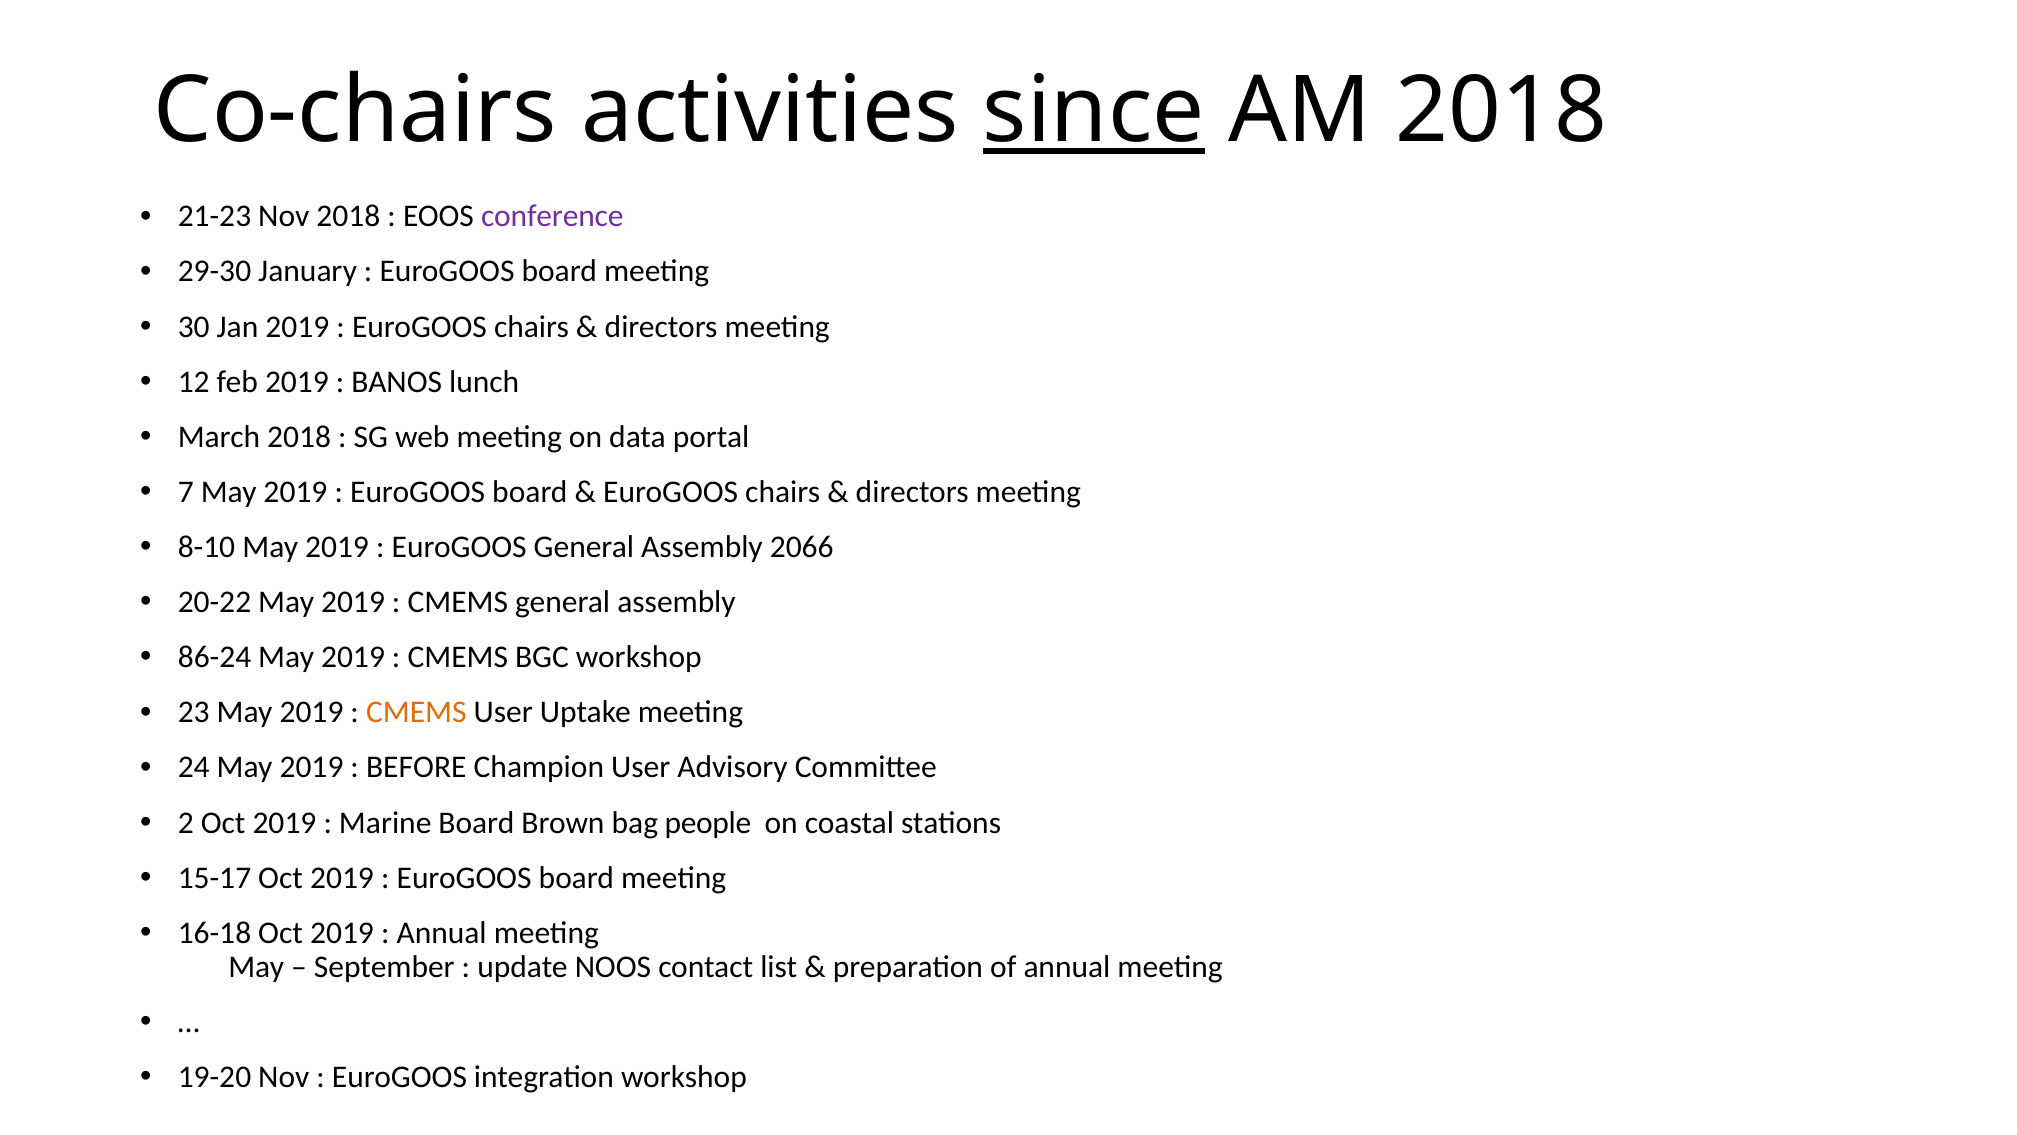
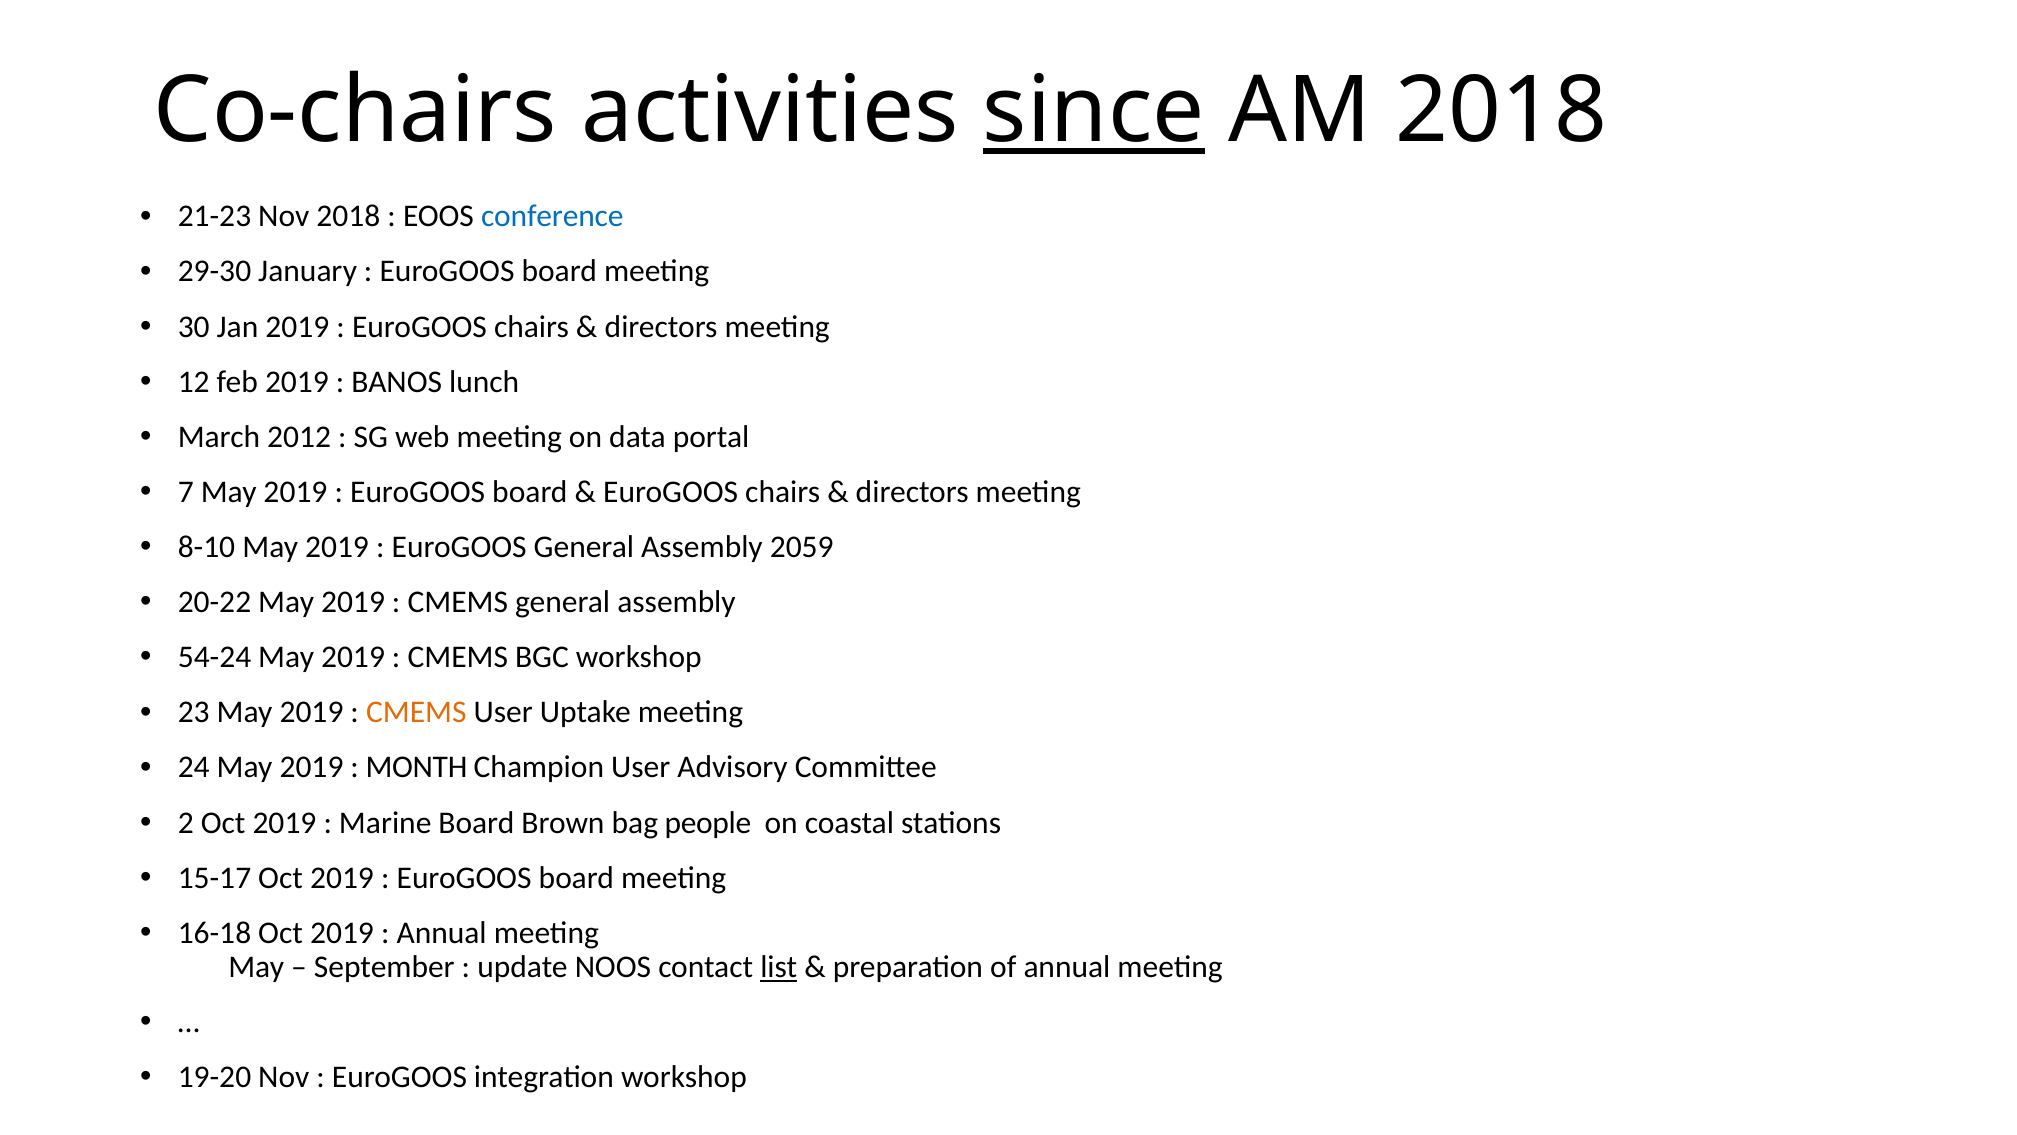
conference colour: purple -> blue
March 2018: 2018 -> 2012
2066: 2066 -> 2059
86-24: 86-24 -> 54-24
BEFORE: BEFORE -> MONTH
list underline: none -> present
